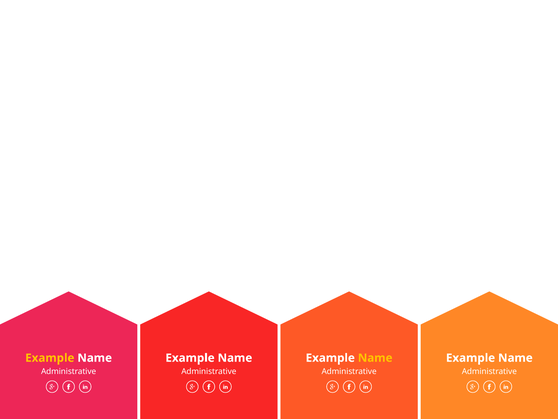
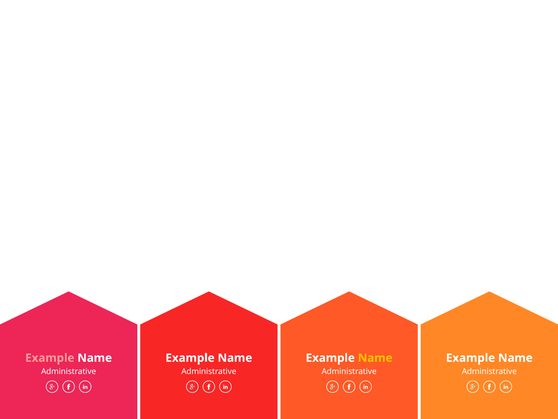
Example at (50, 358) colour: yellow -> pink
